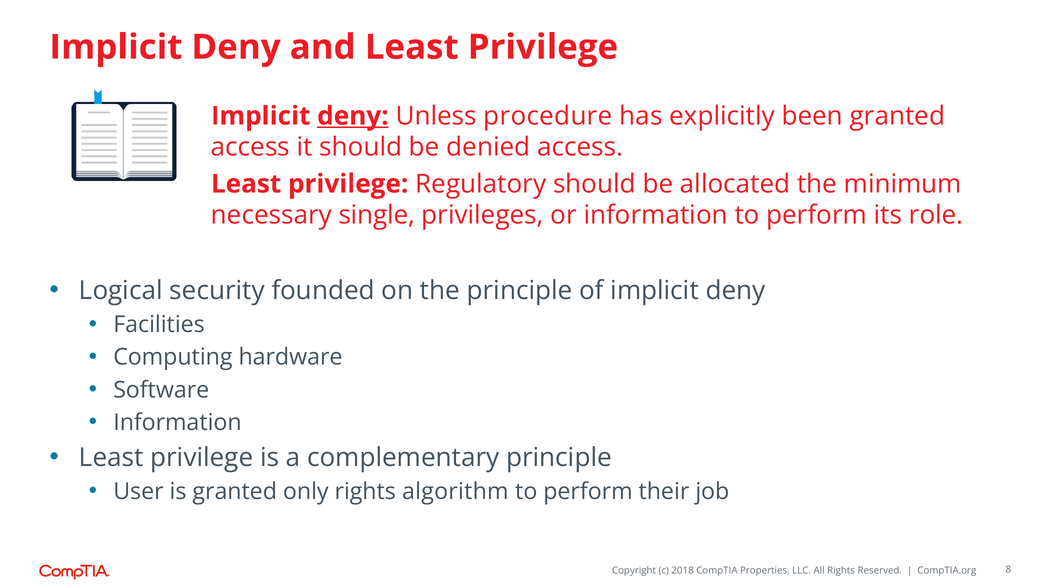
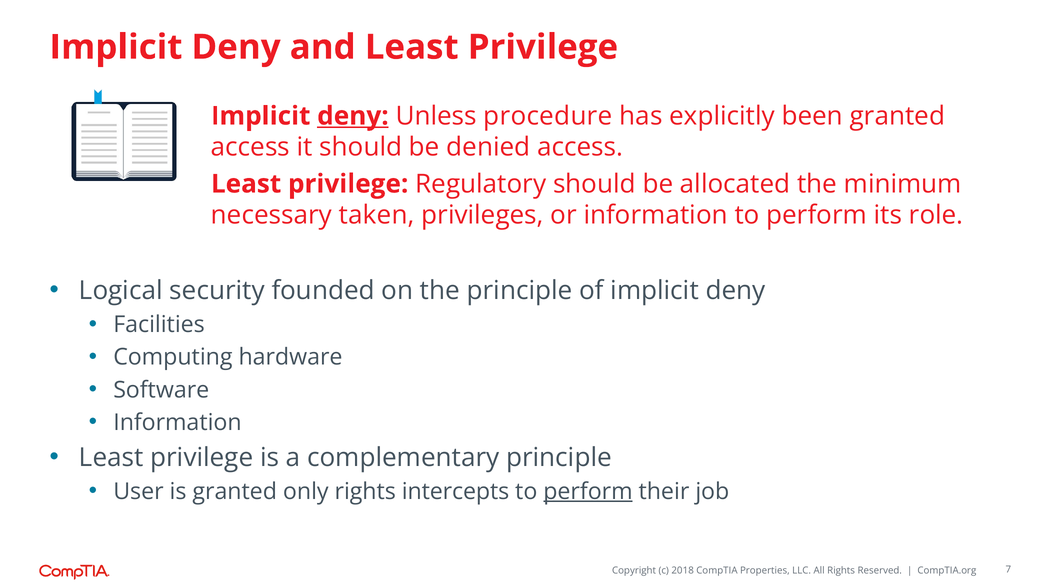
single: single -> taken
algorithm: algorithm -> intercepts
perform at (588, 492) underline: none -> present
8: 8 -> 7
